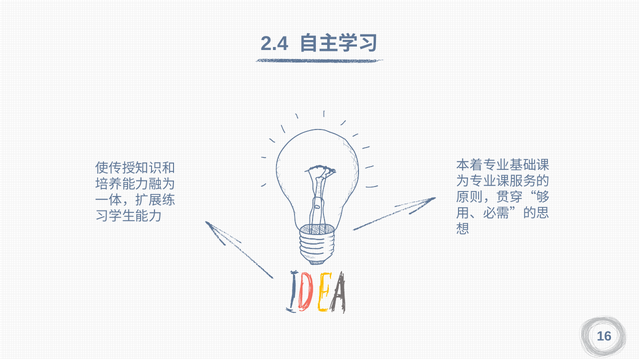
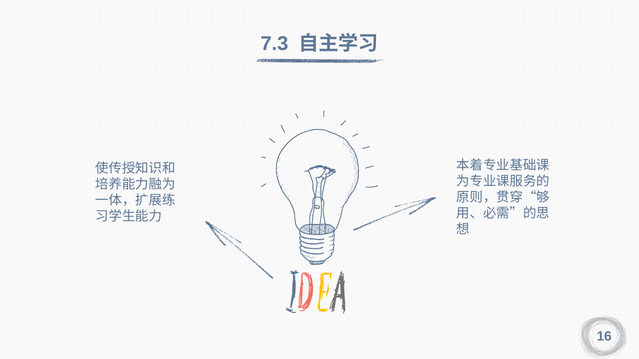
2.4: 2.4 -> 7.3
